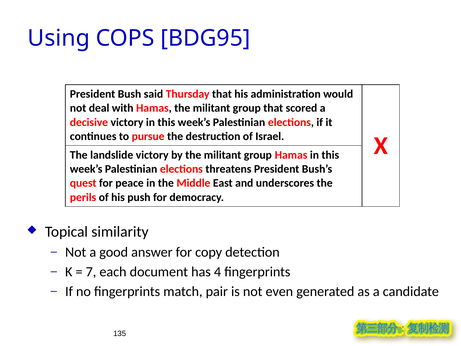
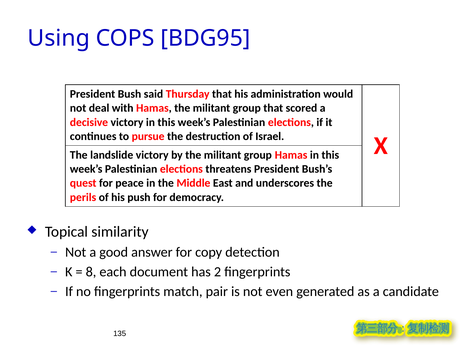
7: 7 -> 8
4: 4 -> 2
